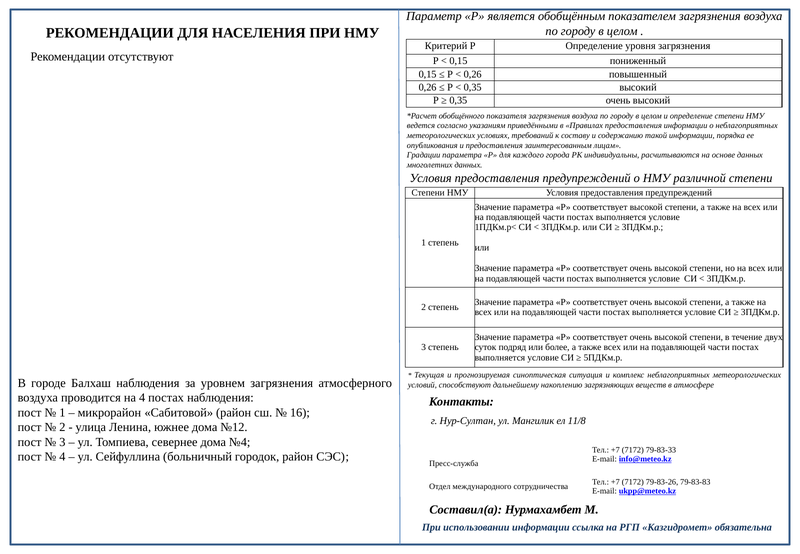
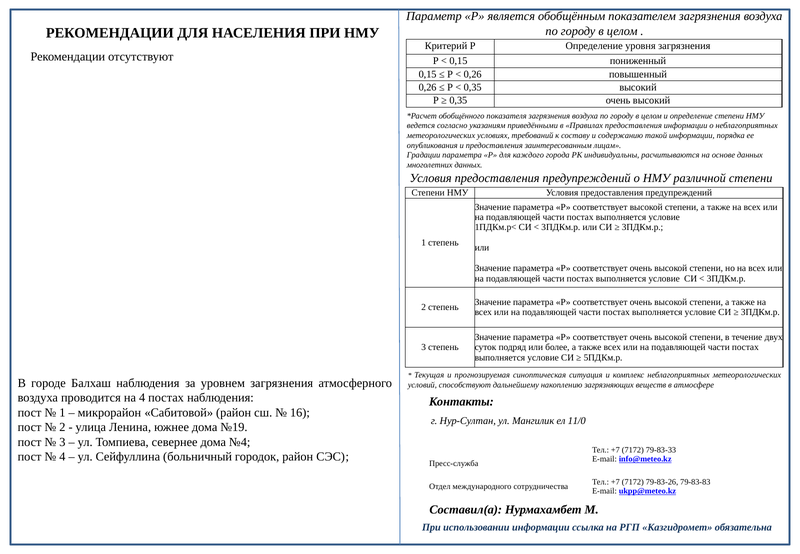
11/8: 11/8 -> 11/0
№12: №12 -> №19
